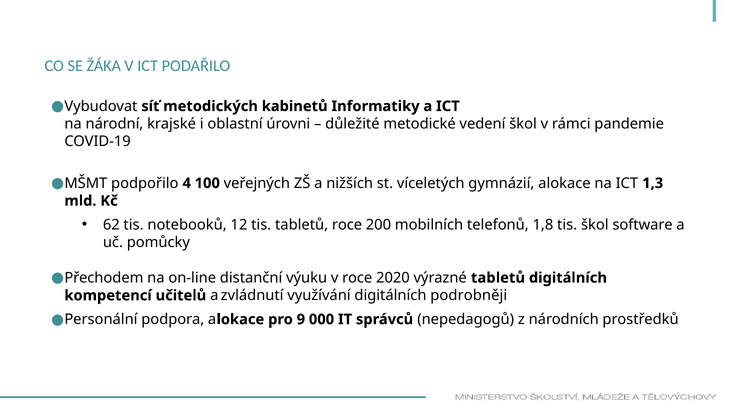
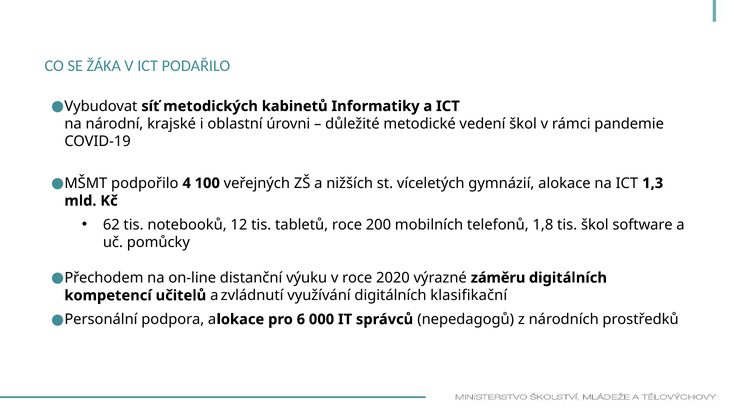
výrazné tabletů: tabletů -> záměru
podrobněji: podrobněji -> klasifikační
9: 9 -> 6
